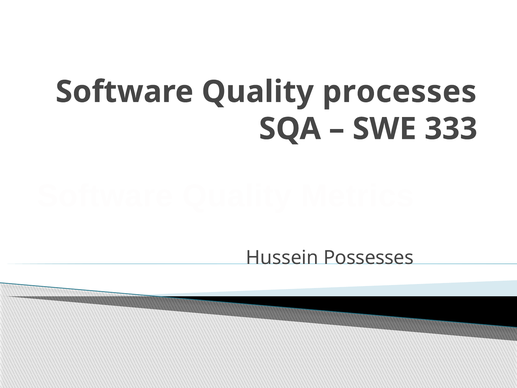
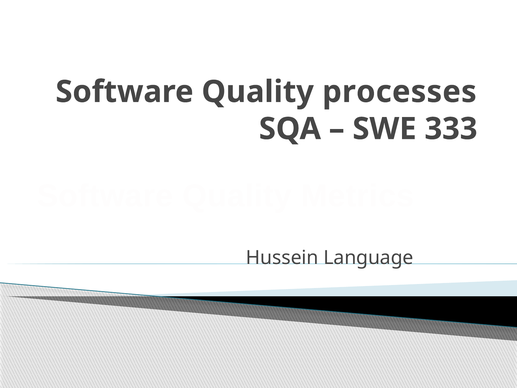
Possesses: Possesses -> Language
